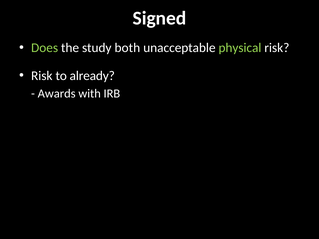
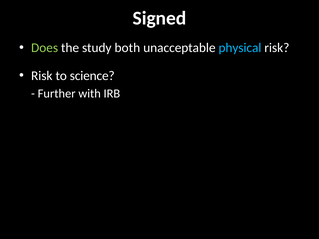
physical colour: light green -> light blue
already: already -> science
Awards: Awards -> Further
